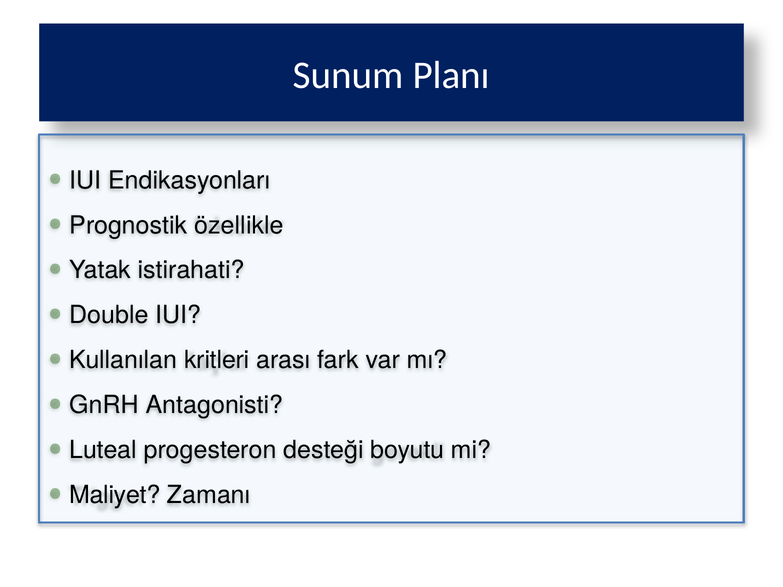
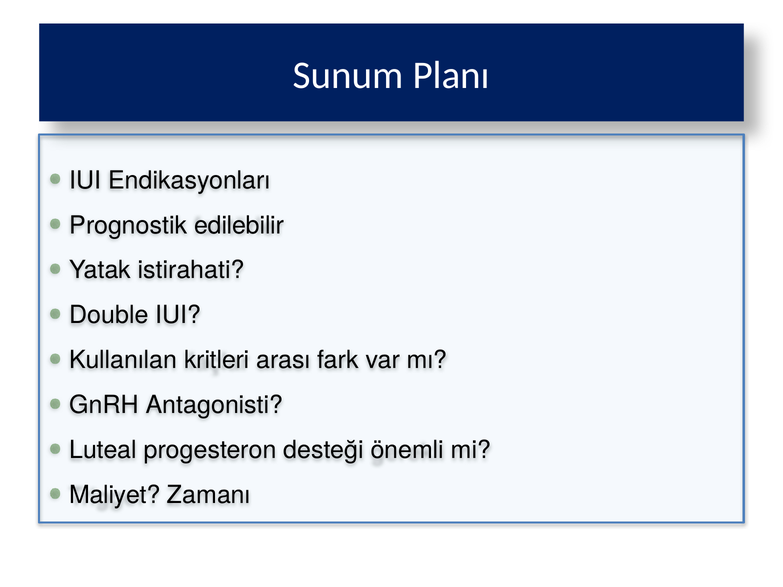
özellikle: özellikle -> edilebilir
boyutu: boyutu -> önemli
